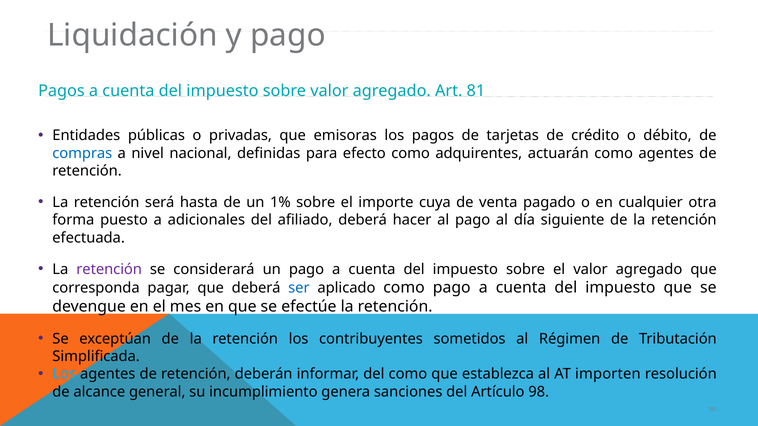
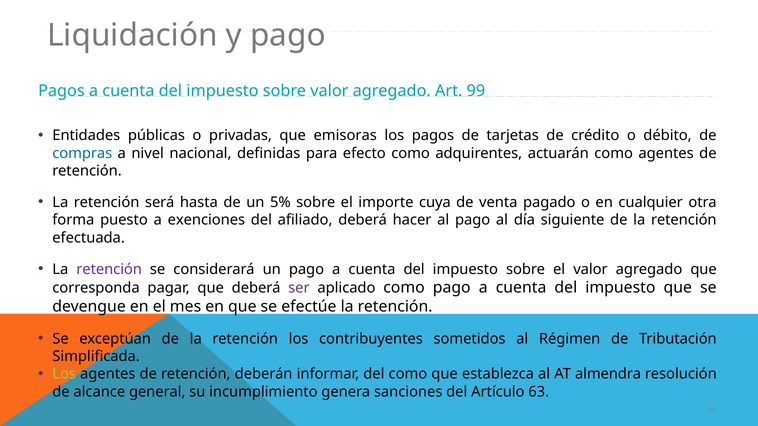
81: 81 -> 99
1%: 1% -> 5%
adicionales: adicionales -> exenciones
ser colour: blue -> purple
Los at (64, 374) colour: light blue -> light green
importen: importen -> almendra
98: 98 -> 63
